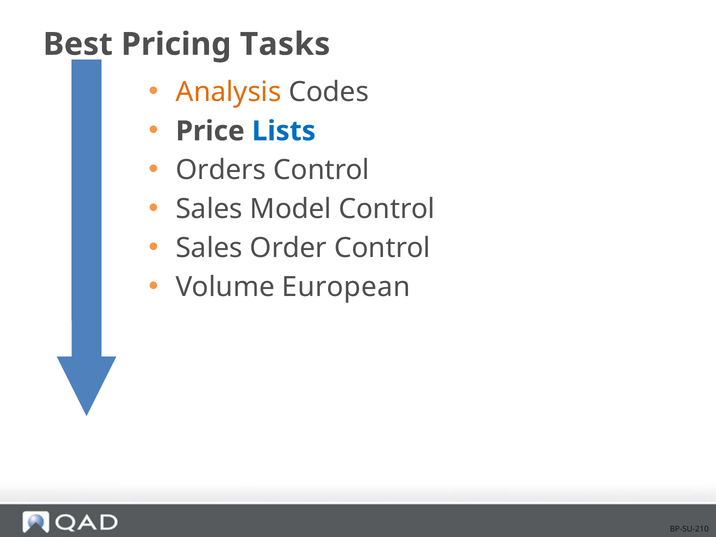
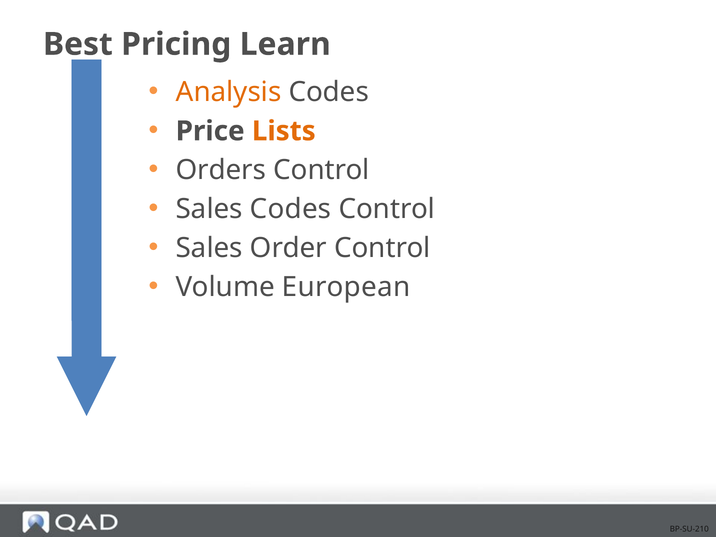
Tasks: Tasks -> Learn
Lists colour: blue -> orange
Sales Model: Model -> Codes
